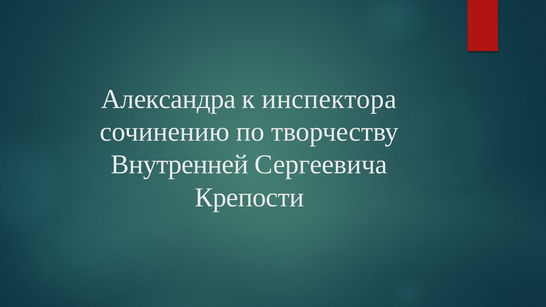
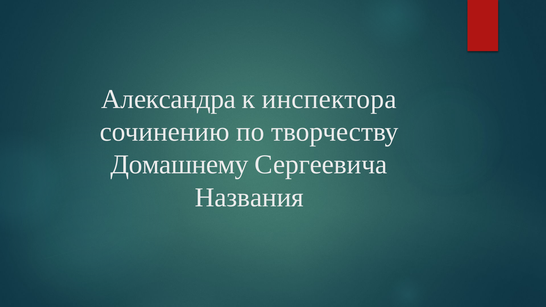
Внутренней: Внутренней -> Домашнему
Крепости: Крепости -> Названия
